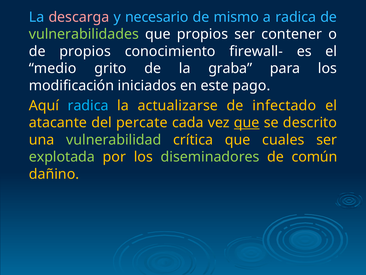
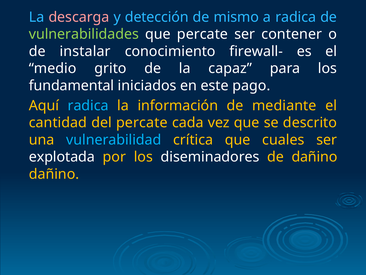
necesario: necesario -> detección
que propios: propios -> percate
de propios: propios -> instalar
graba: graba -> capaz
modificación: modificación -> fundamental
actualizarse: actualizarse -> información
infectado: infectado -> mediante
atacante: atacante -> cantidad
que at (247, 122) underline: present -> none
vulnerabilidad colour: light green -> light blue
explotada colour: light green -> white
diseminadores colour: light green -> white
de común: común -> dañino
